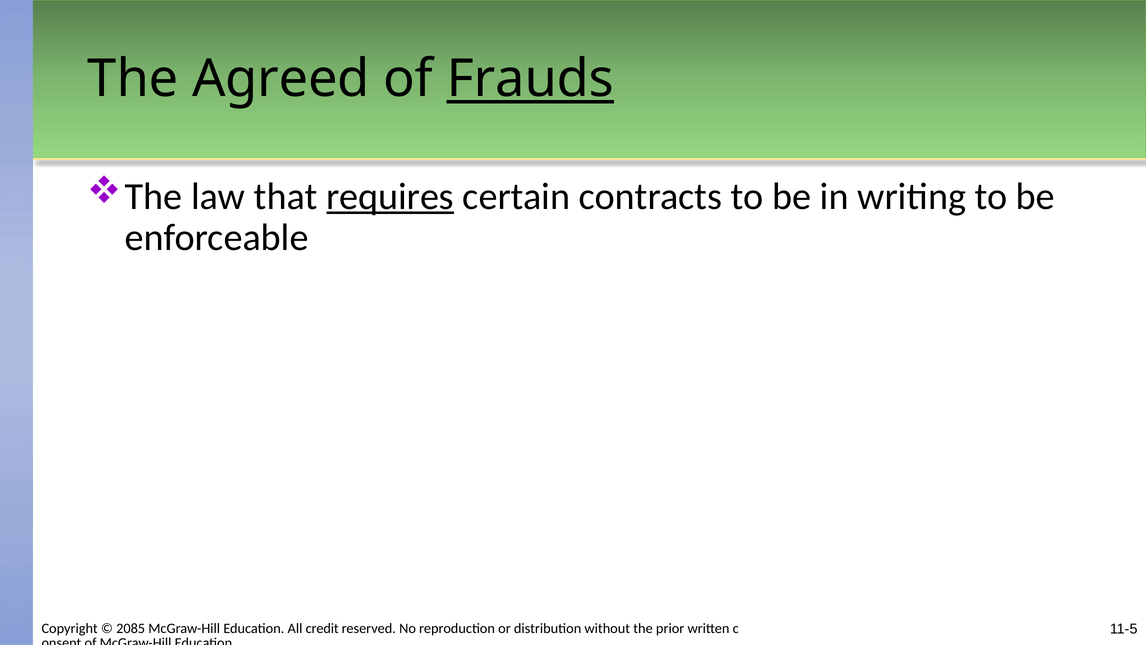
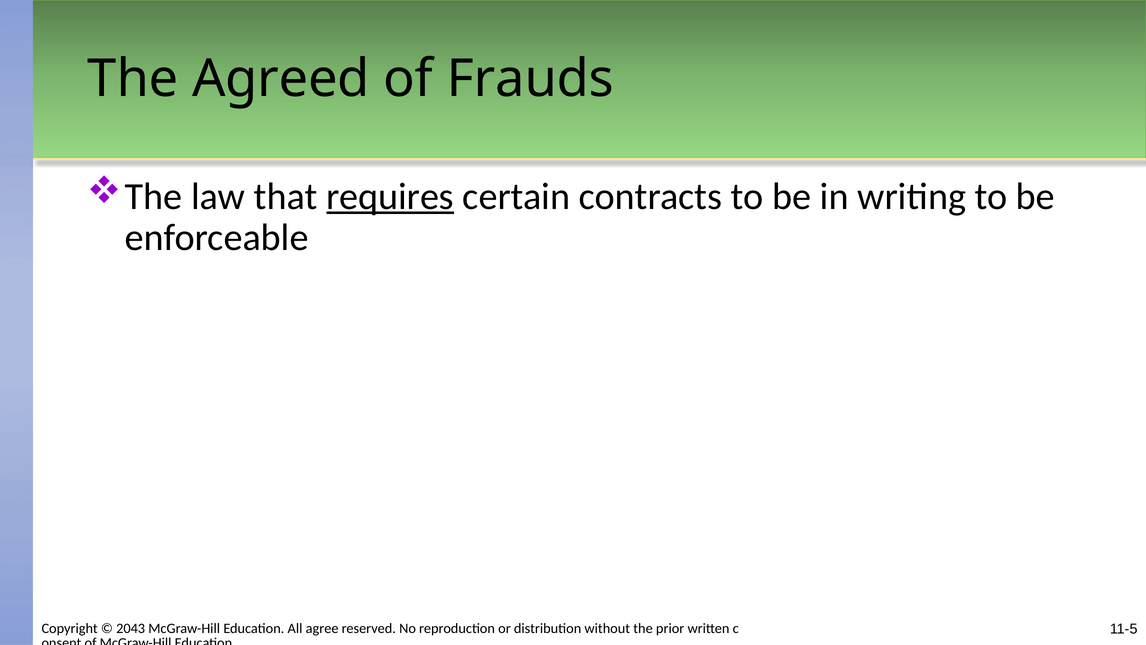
Frauds underline: present -> none
2085: 2085 -> 2043
credit: credit -> agree
